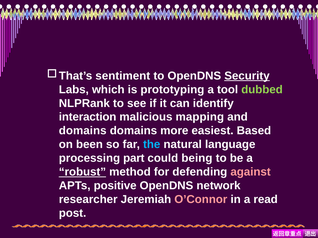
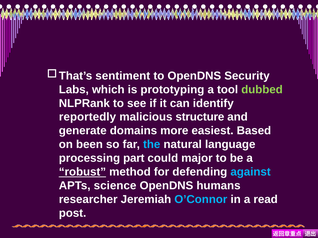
Security underline: present -> none
interaction: interaction -> reportedly
mapping: mapping -> structure
domains at (83, 131): domains -> generate
being: being -> major
against colour: pink -> light blue
positive: positive -> science
network: network -> humans
O’Connor colour: pink -> light blue
